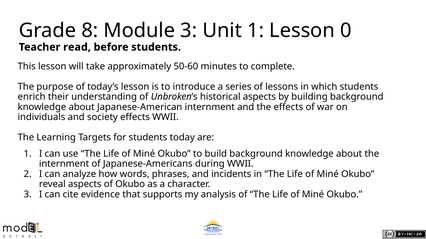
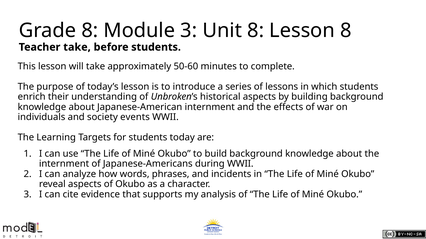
Unit 1: 1 -> 8
Lesson 0: 0 -> 8
Teacher read: read -> take
society effects: effects -> events
